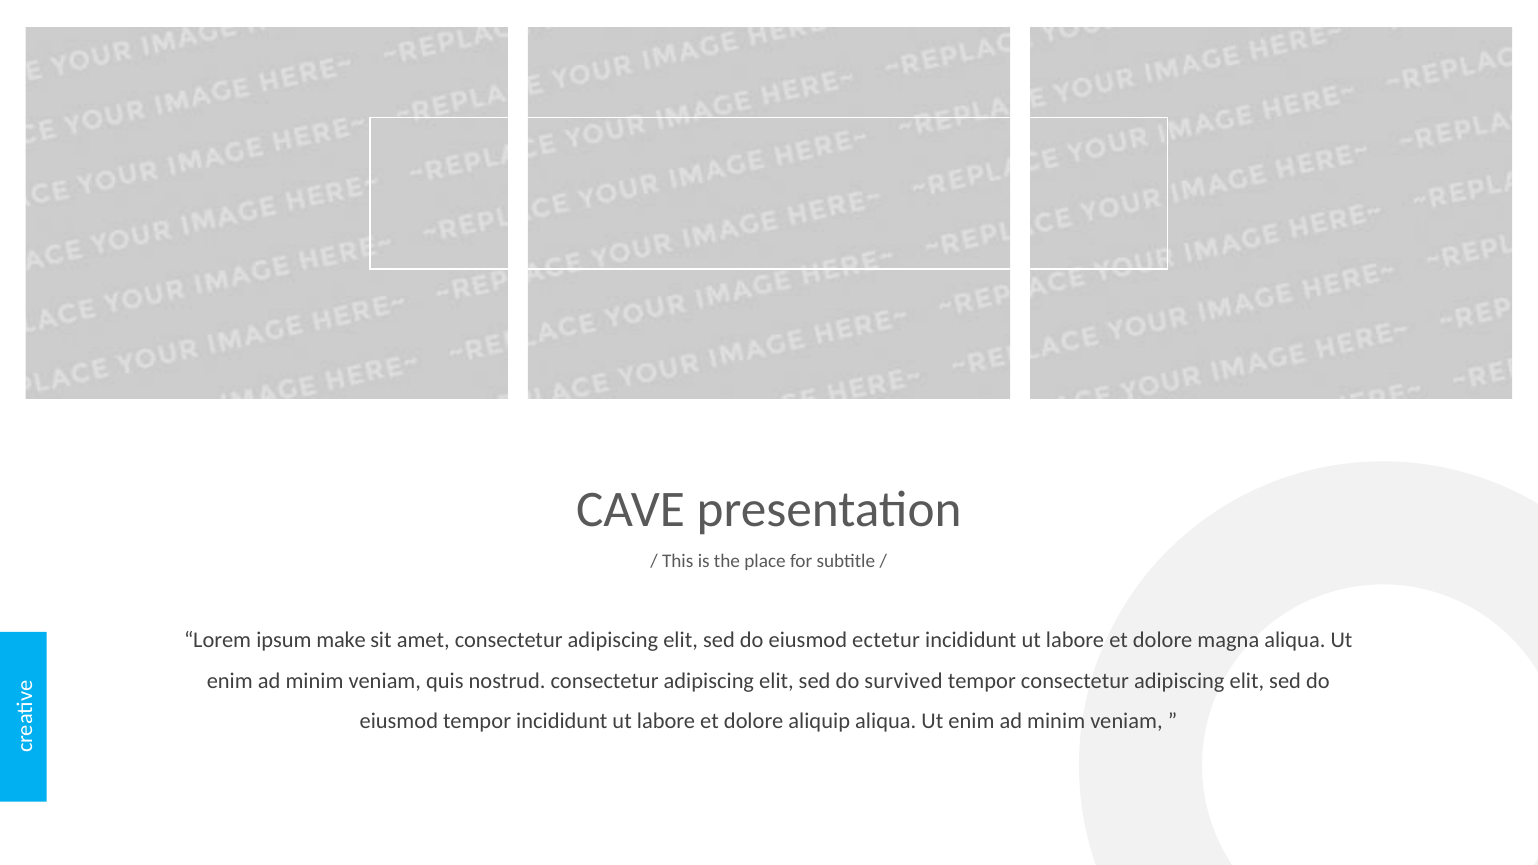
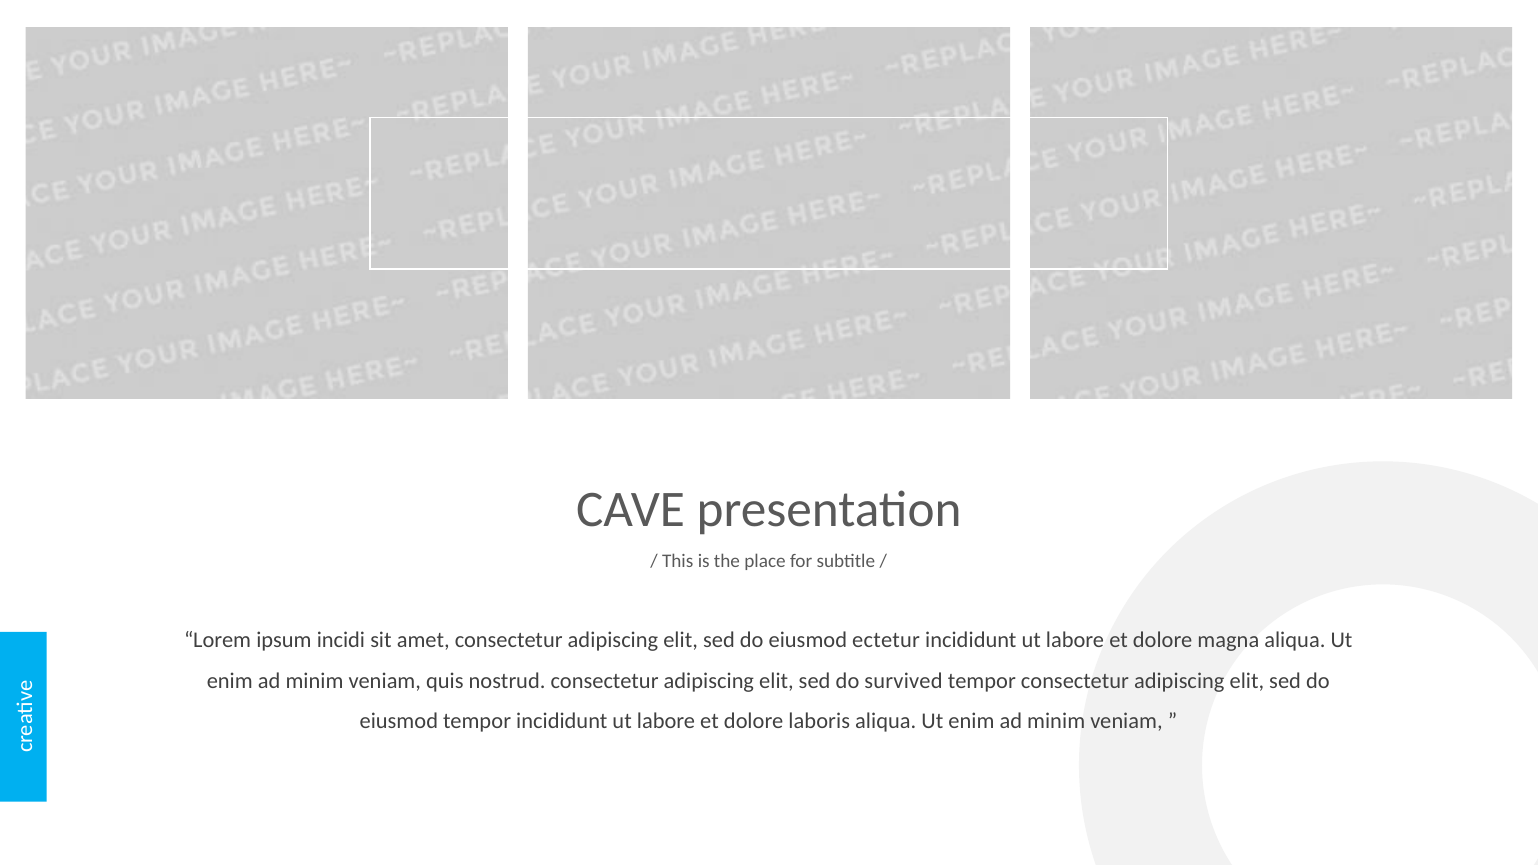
make: make -> incidi
aliquip: aliquip -> laboris
